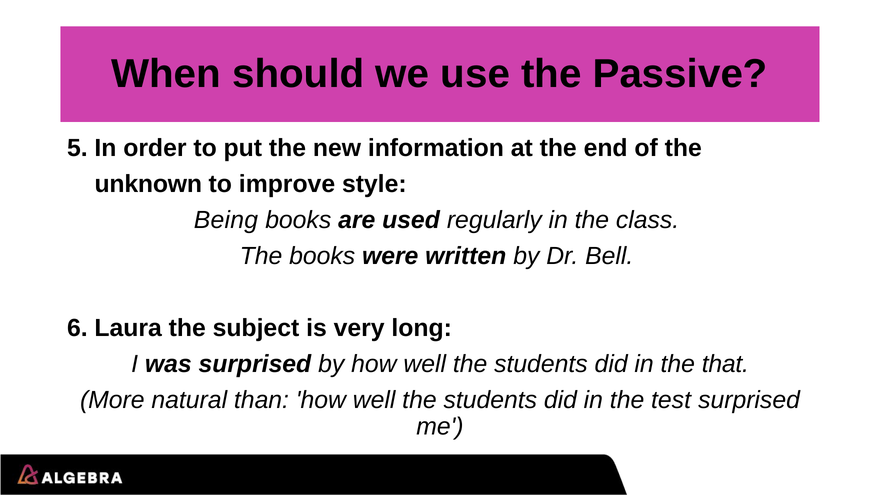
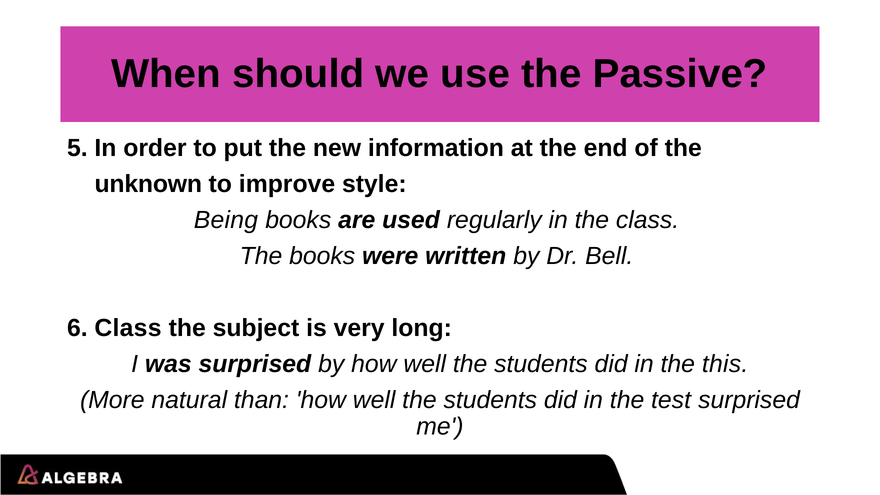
6 Laura: Laura -> Class
that: that -> this
